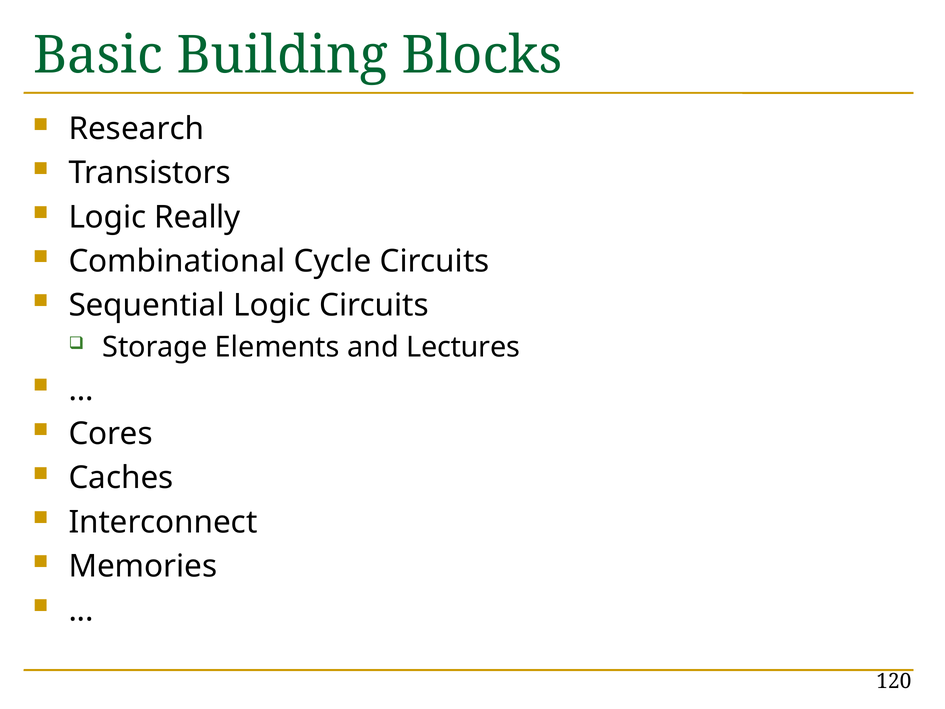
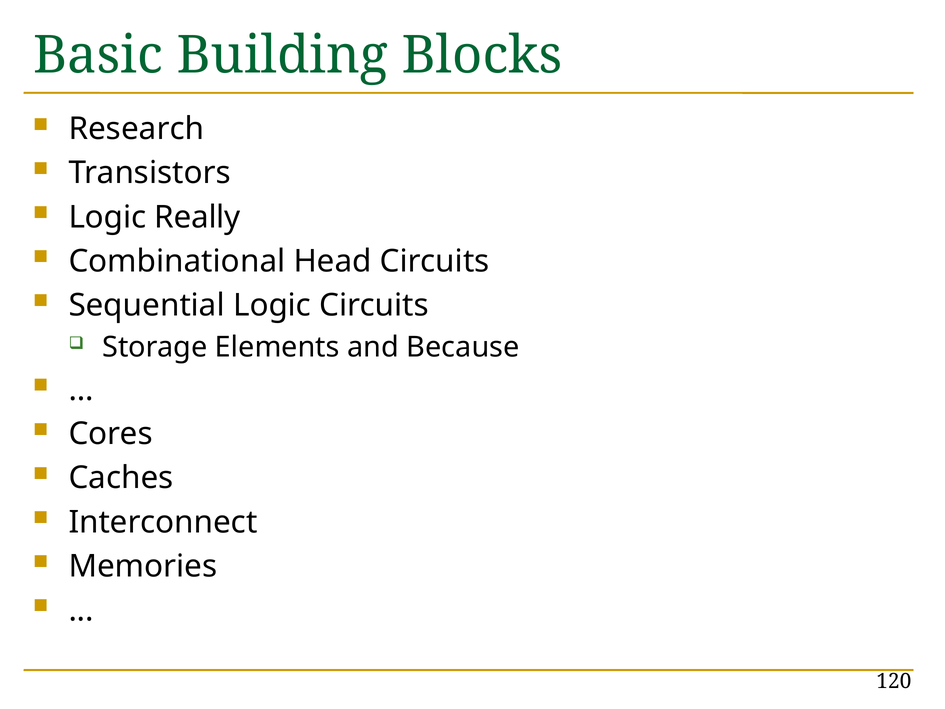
Cycle: Cycle -> Head
Lectures: Lectures -> Because
